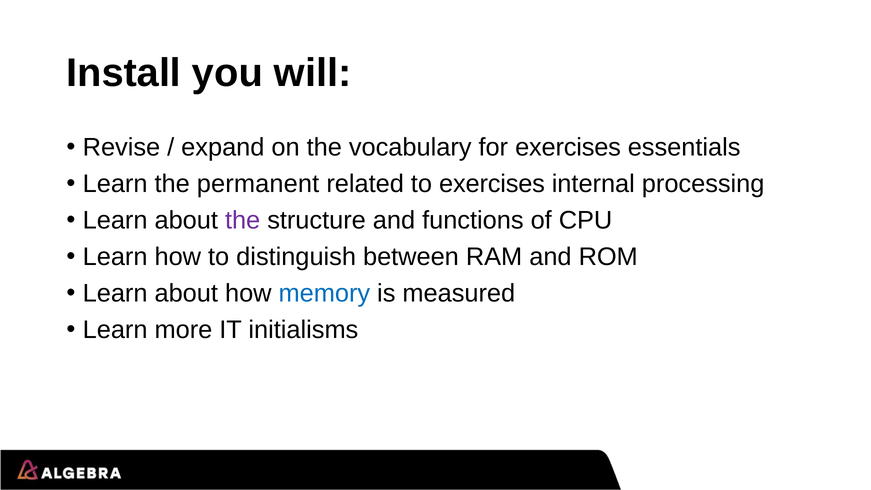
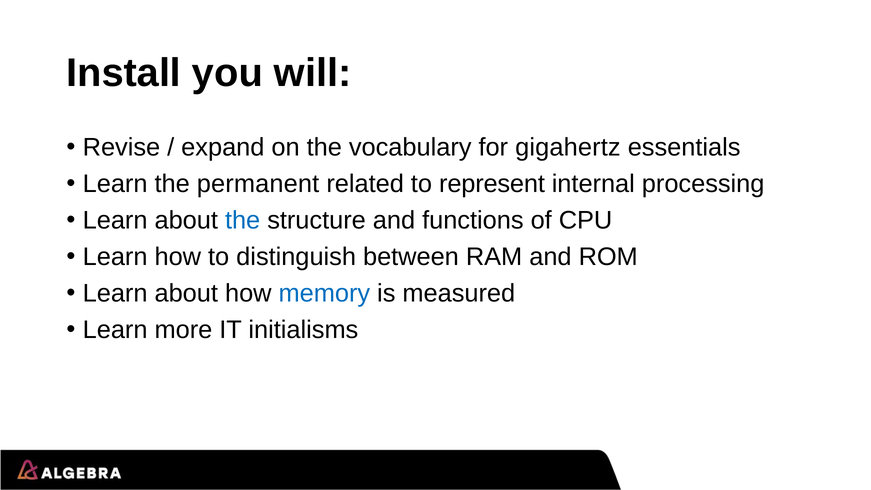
for exercises: exercises -> gigahertz
to exercises: exercises -> represent
the at (243, 220) colour: purple -> blue
